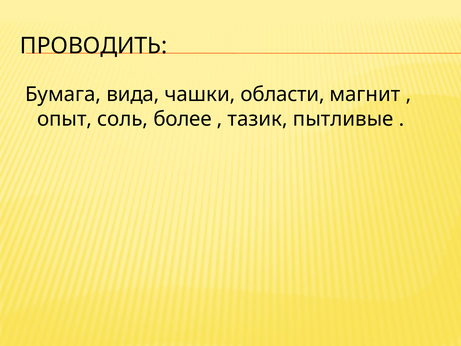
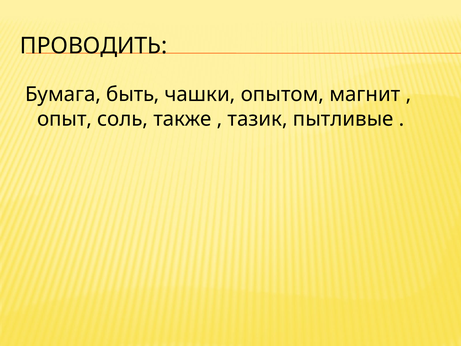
вида: вида -> быть
области: области -> опытом
более: более -> также
